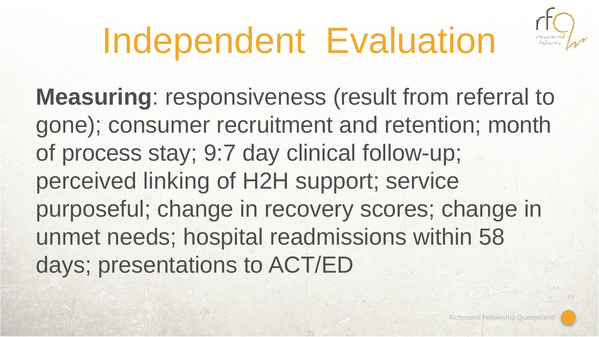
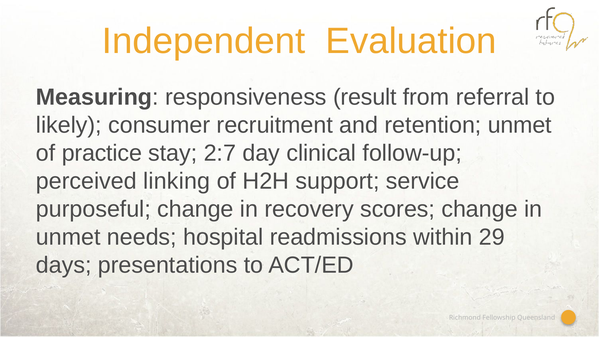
gone: gone -> likely
retention month: month -> unmet
process: process -> practice
9:7: 9:7 -> 2:7
58: 58 -> 29
